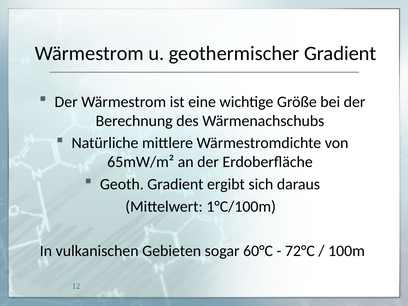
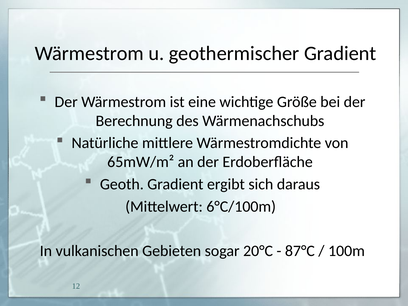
1°C/100m: 1°C/100m -> 6°C/100m
60°C: 60°C -> 20°C
72°C: 72°C -> 87°C
